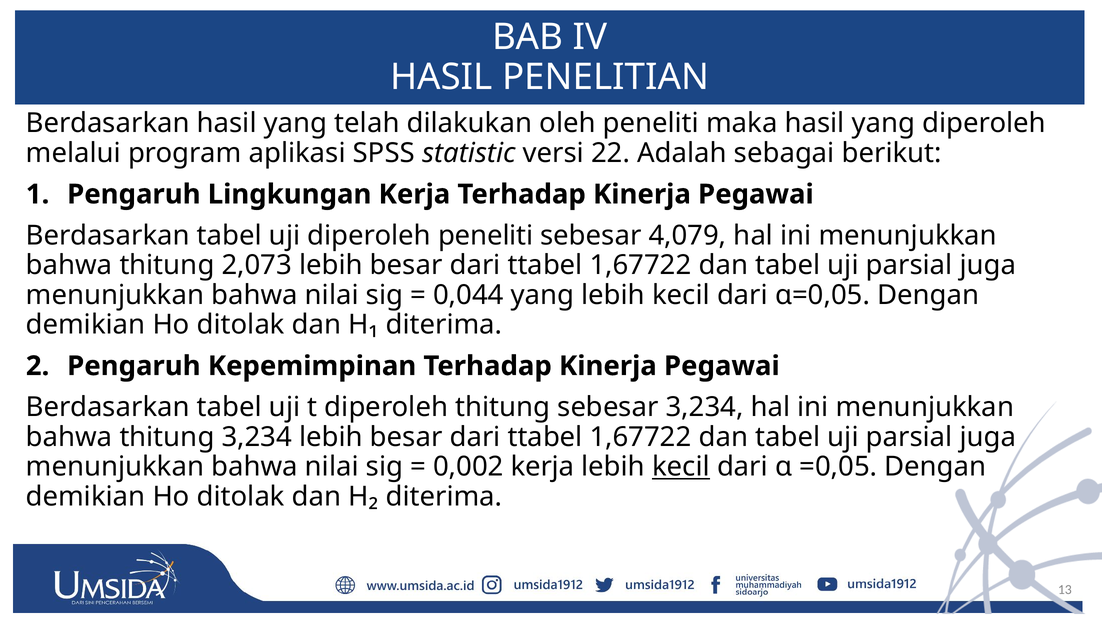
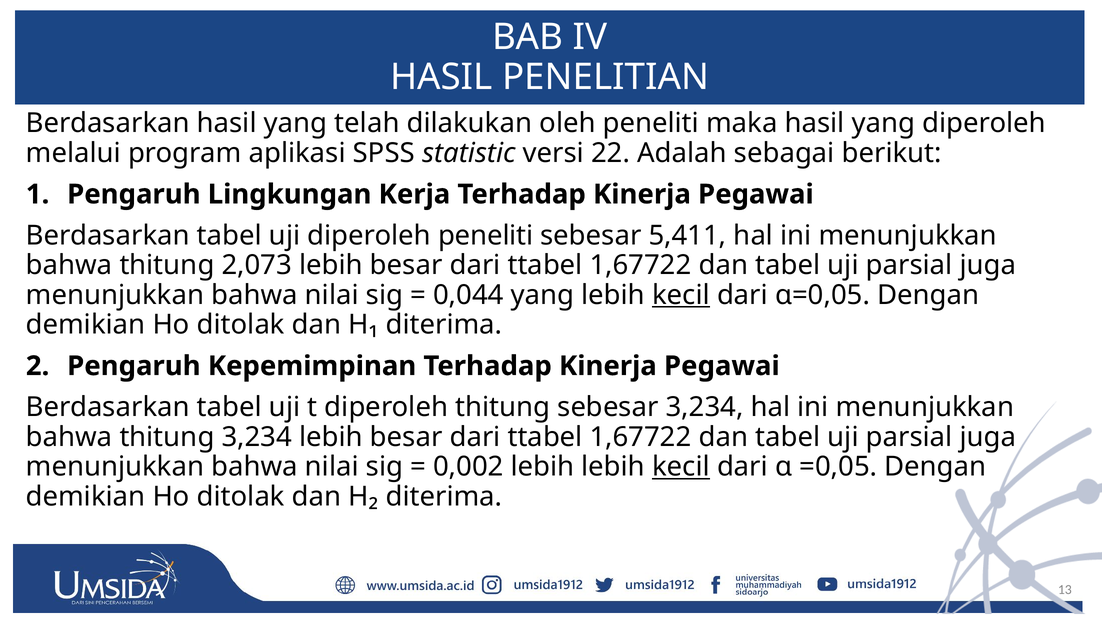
4,079: 4,079 -> 5,411
kecil at (681, 295) underline: none -> present
0,002 kerja: kerja -> lebih
